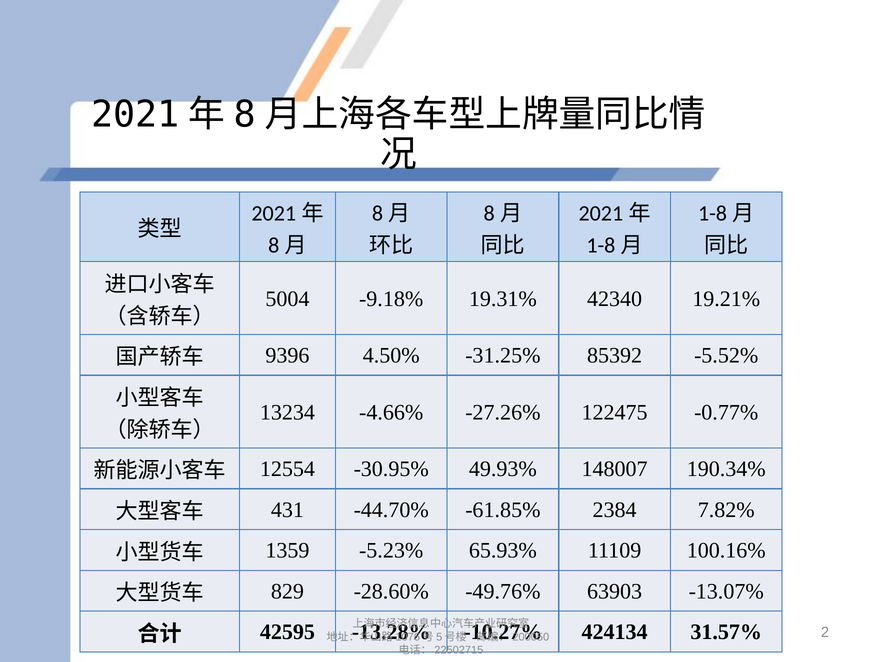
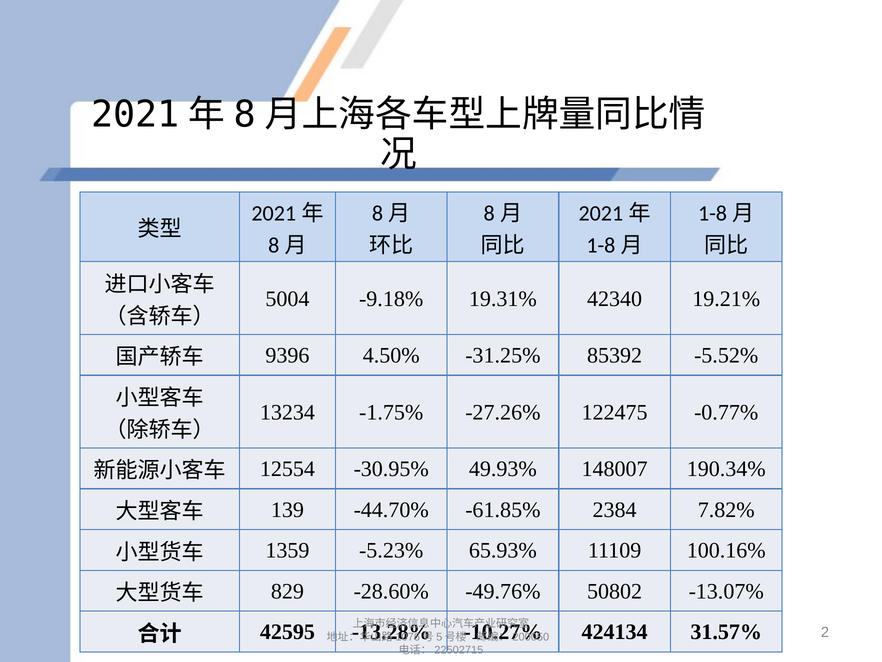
-4.66%: -4.66% -> -1.75%
431: 431 -> 139
63903: 63903 -> 50802
